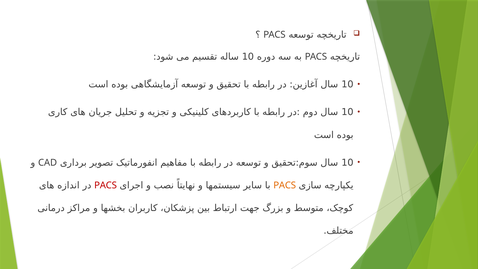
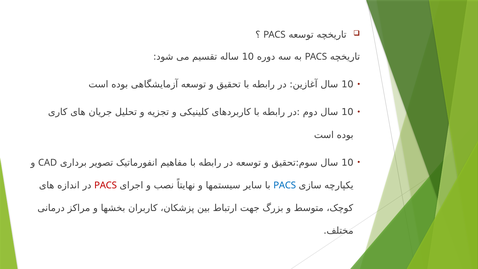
PACS at (285, 185) colour: orange -> blue
